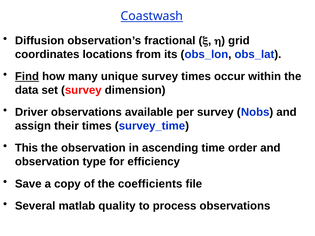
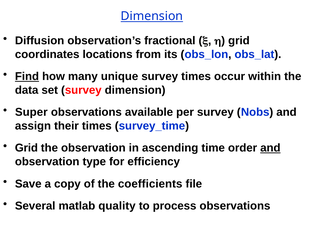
Coastwash at (152, 16): Coastwash -> Dimension
Driver: Driver -> Super
This at (26, 148): This -> Grid
and at (270, 148) underline: none -> present
